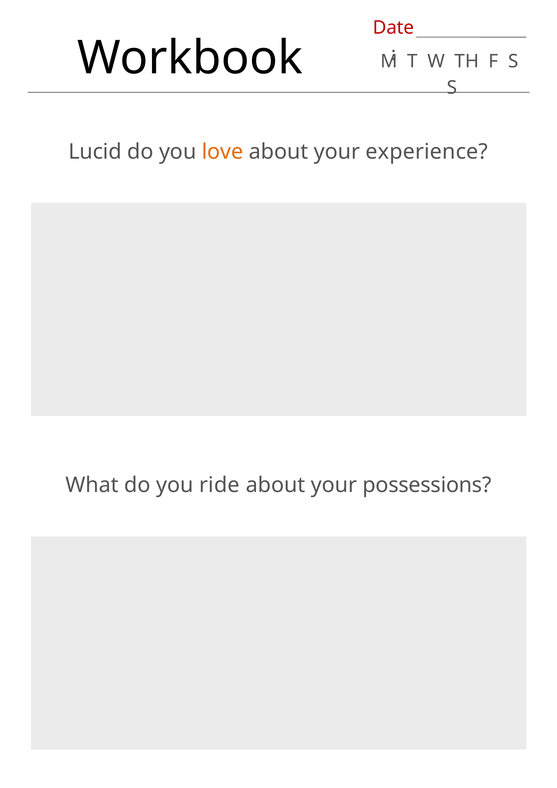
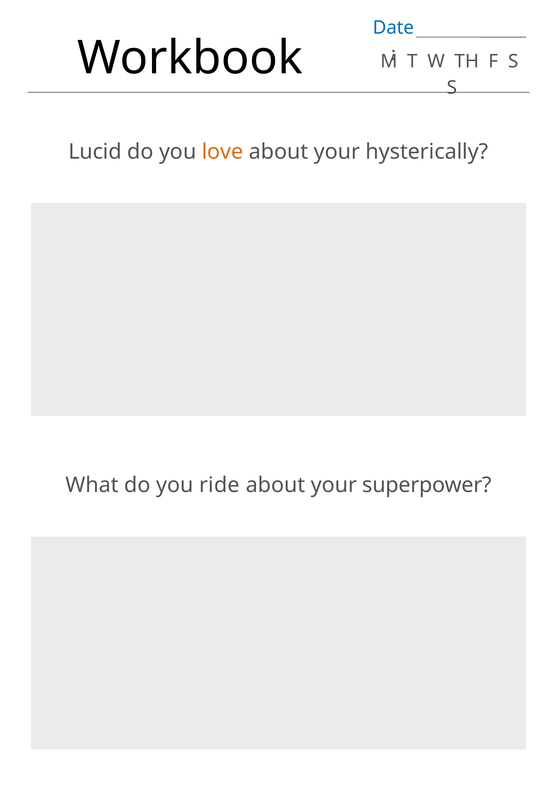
Date colour: red -> blue
experience: experience -> hysterically
possessions: possessions -> superpower
